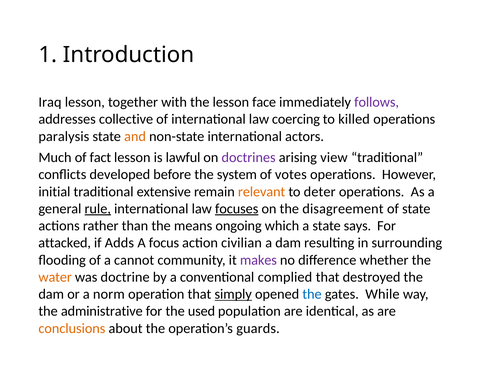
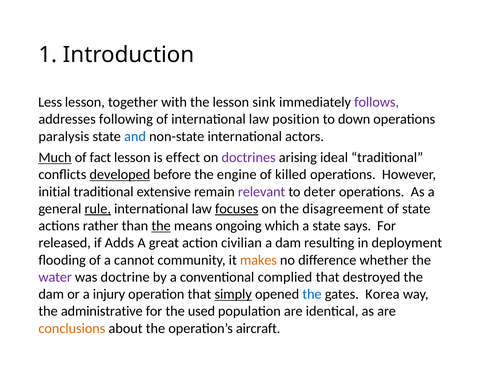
Iraq: Iraq -> Less
face: face -> sink
collective: collective -> following
coercing: coercing -> position
killed: killed -> down
and colour: orange -> blue
Much underline: none -> present
lawful: lawful -> effect
view: view -> ideal
developed underline: none -> present
system: system -> engine
votes: votes -> killed
relevant colour: orange -> purple
the at (161, 226) underline: none -> present
attacked: attacked -> released
focus: focus -> great
surrounding: surrounding -> deployment
makes colour: purple -> orange
water colour: orange -> purple
norm: norm -> injury
While: While -> Korea
guards: guards -> aircraft
